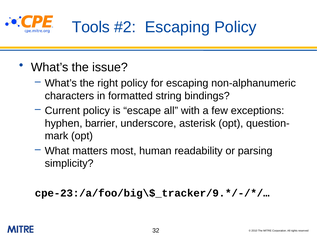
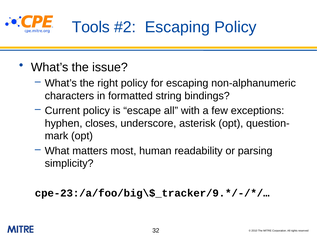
barrier: barrier -> closes
